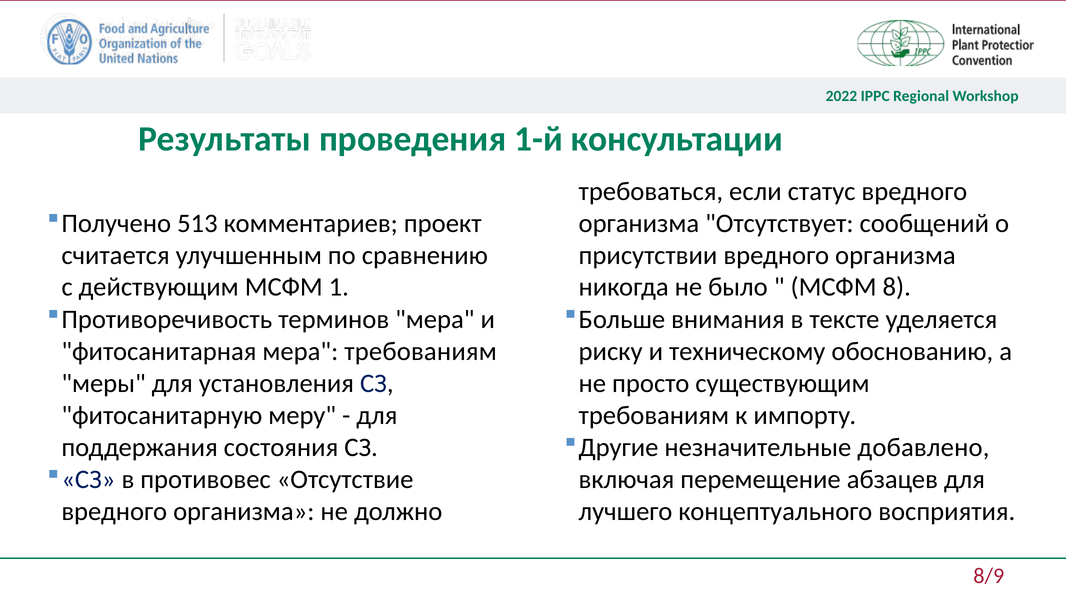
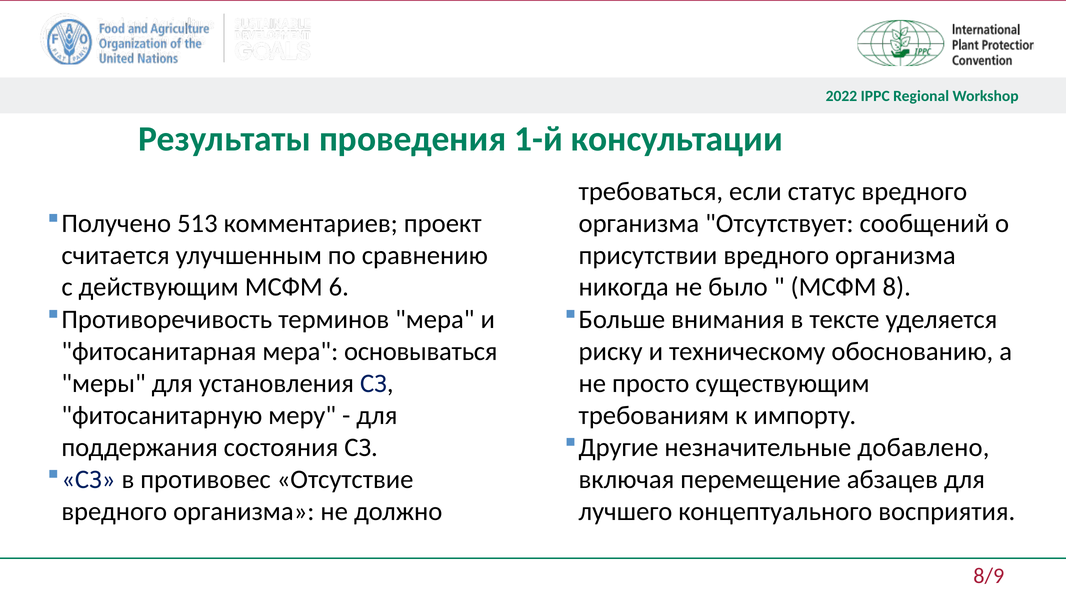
1: 1 -> 6
мера требованиям: требованиям -> основываться
